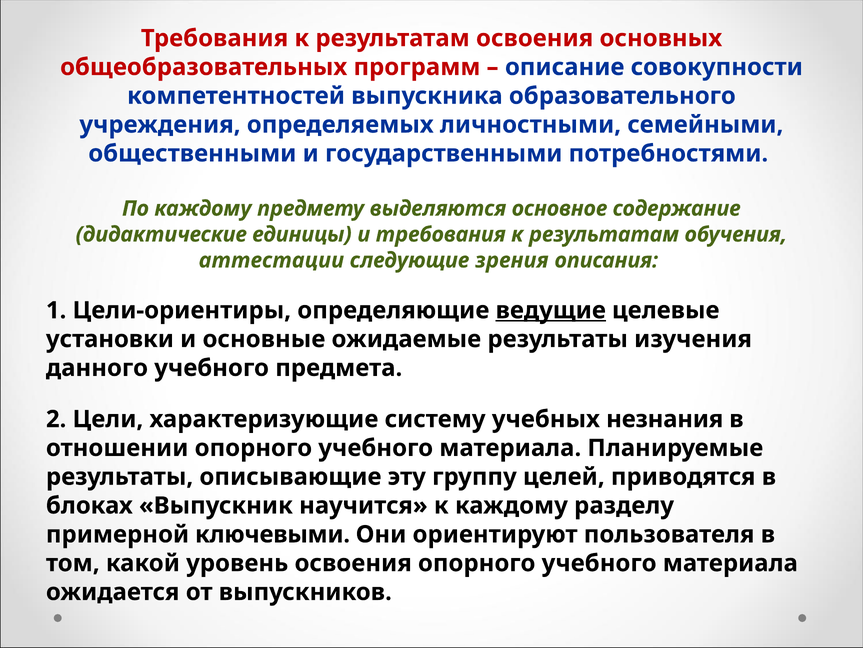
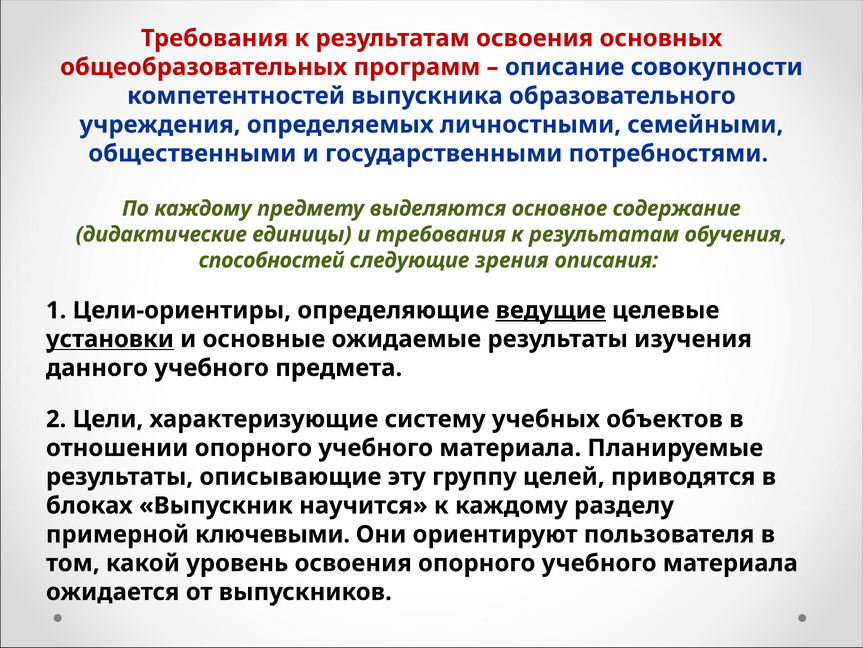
аттестации: аттестации -> способностей
установки underline: none -> present
незнания: незнания -> объектов
